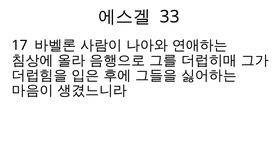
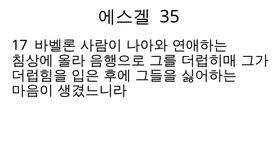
33: 33 -> 35
